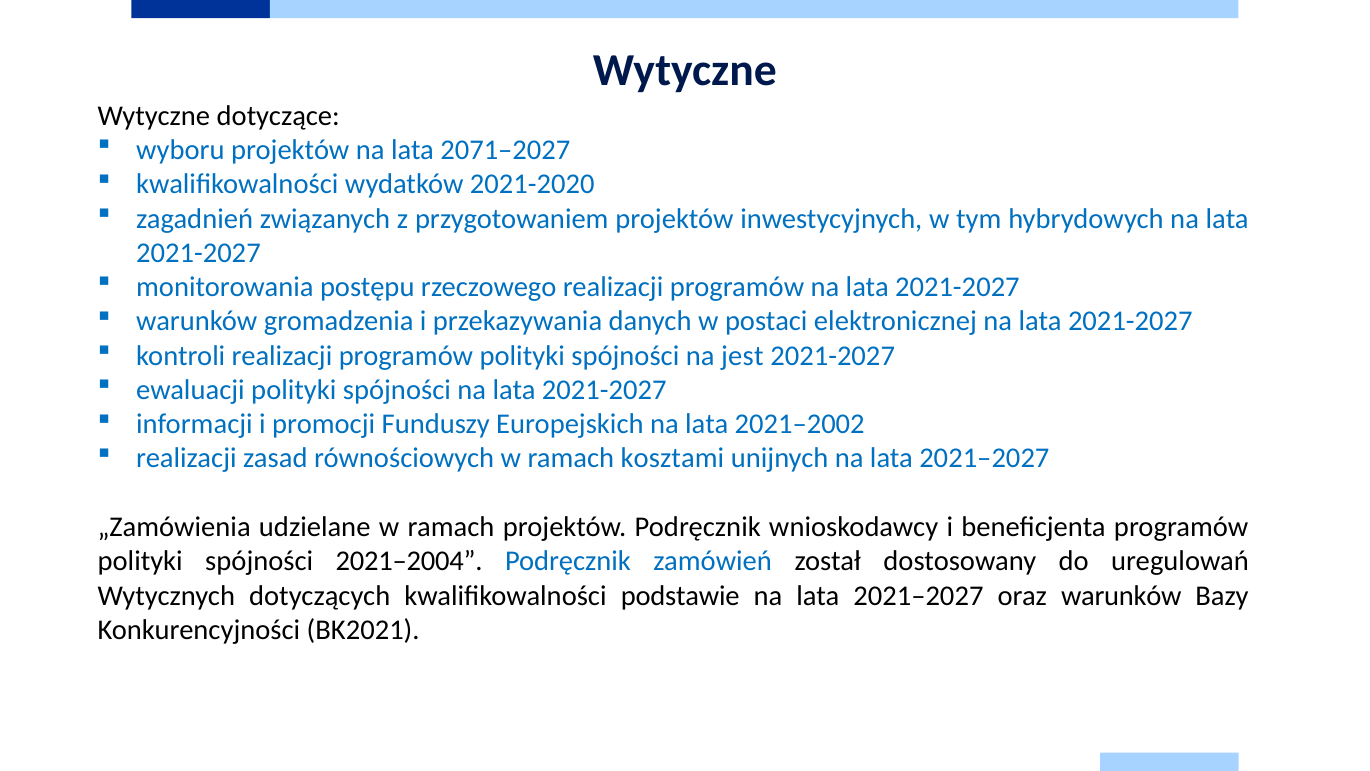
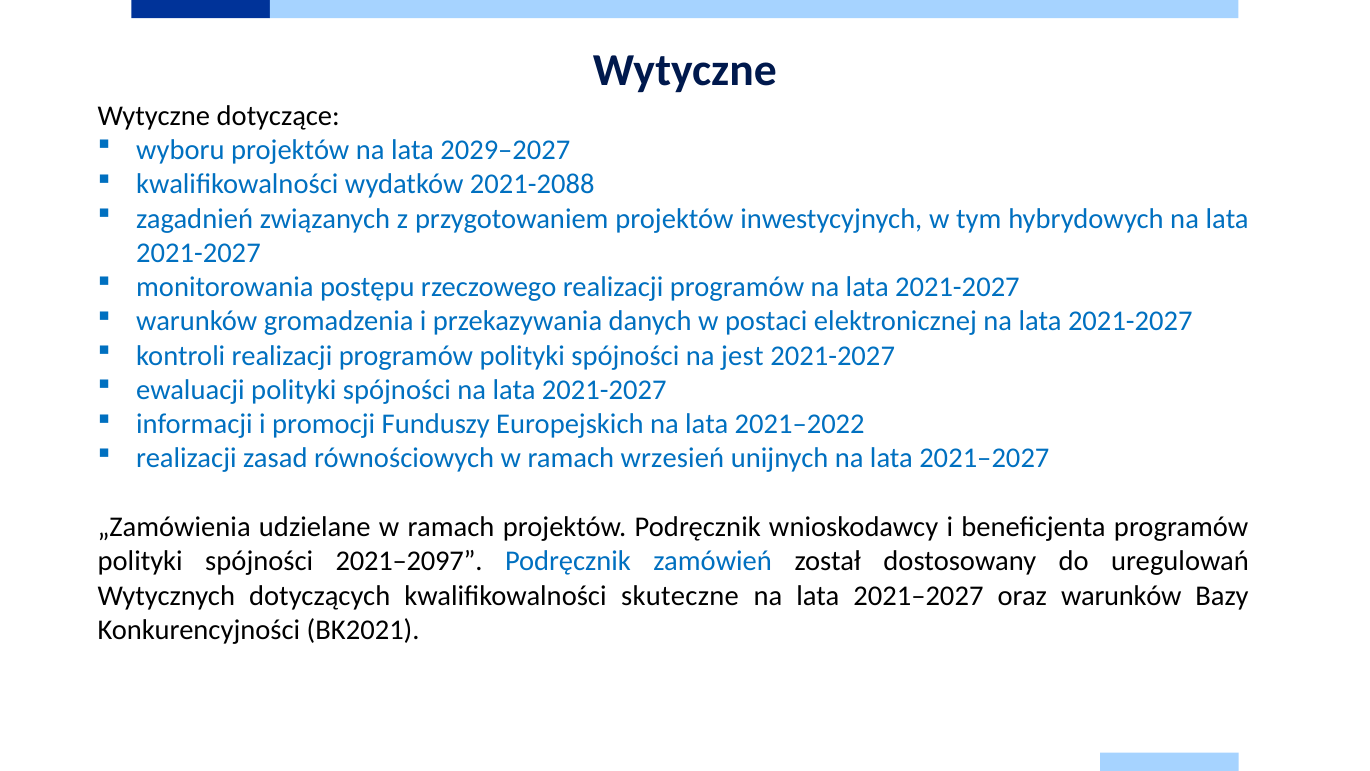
2071–2027: 2071–2027 -> 2029–2027
2021-2020: 2021-2020 -> 2021-2088
2021–2002: 2021–2002 -> 2021–2022
kosztami: kosztami -> wrzesień
2021–2004: 2021–2004 -> 2021–2097
podstawie: podstawie -> skuteczne
